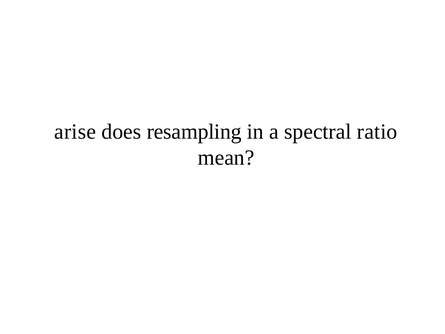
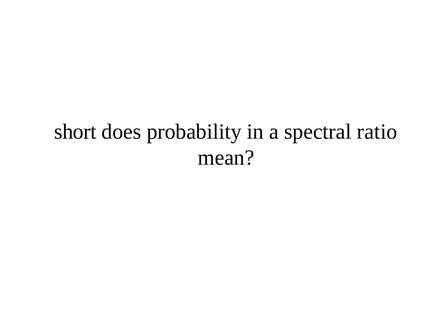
arise: arise -> short
resampling: resampling -> probability
